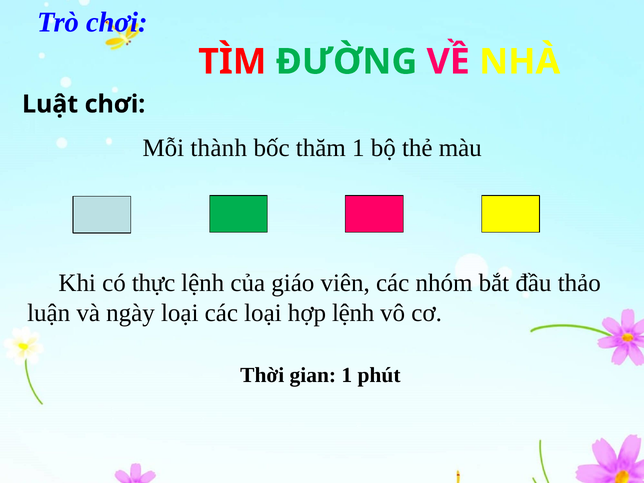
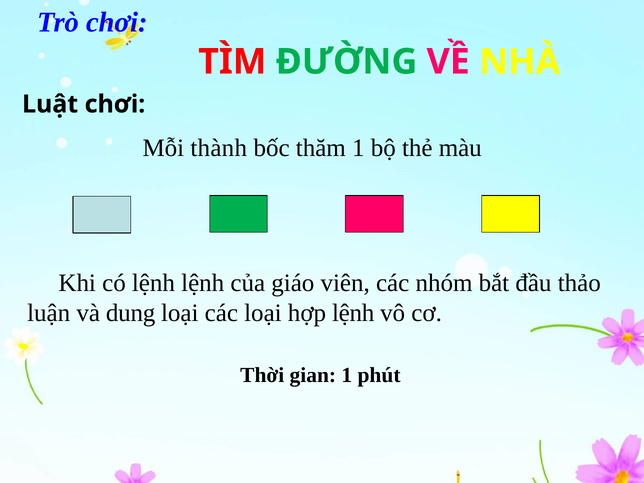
có thực: thực -> lệnh
ngày: ngày -> dung
